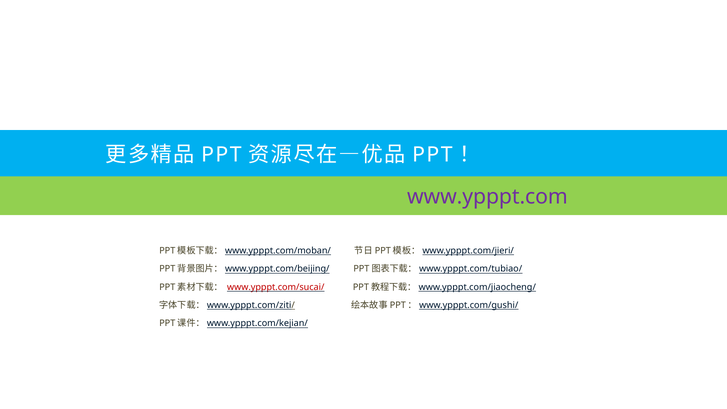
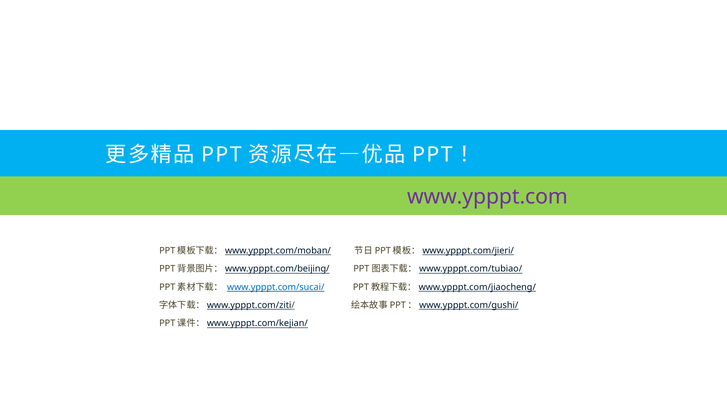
www.ypppt.com/sucai/ colour: red -> blue
